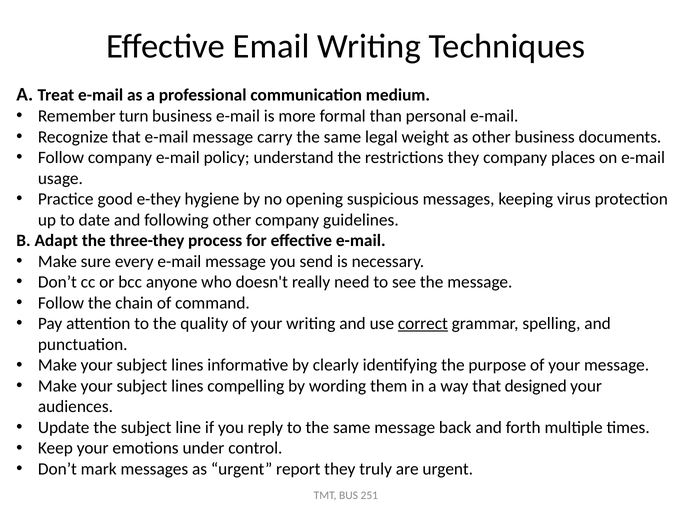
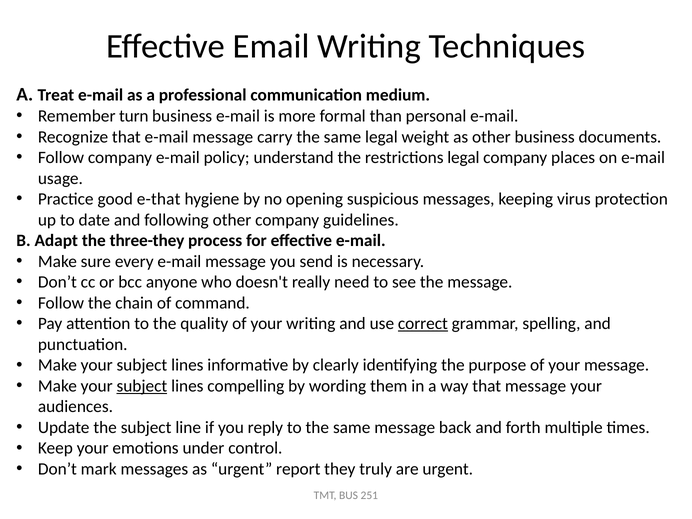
restrictions they: they -> legal
e-they: e-they -> e-that
subject at (142, 386) underline: none -> present
that designed: designed -> message
